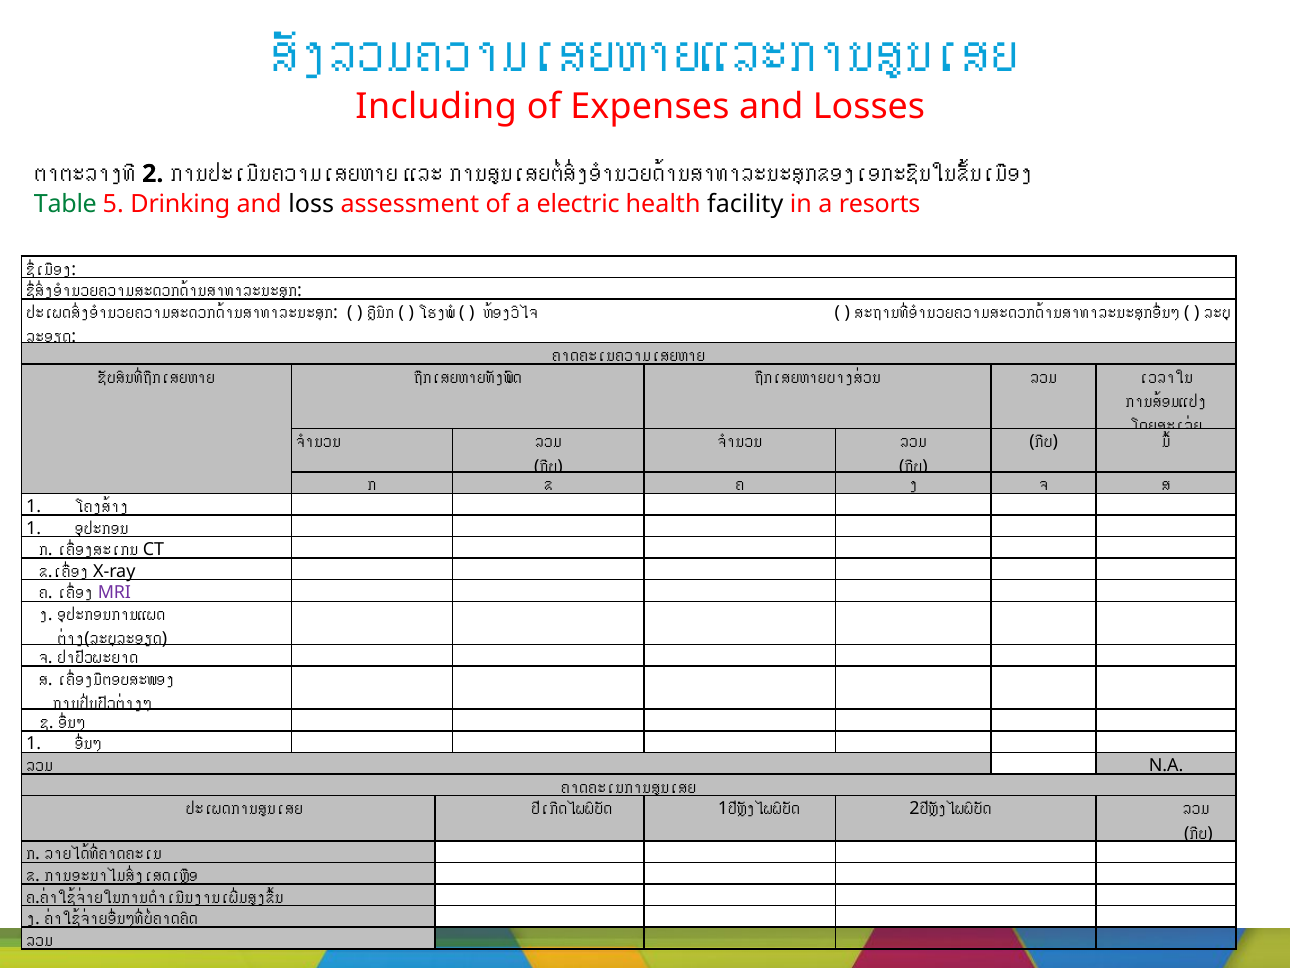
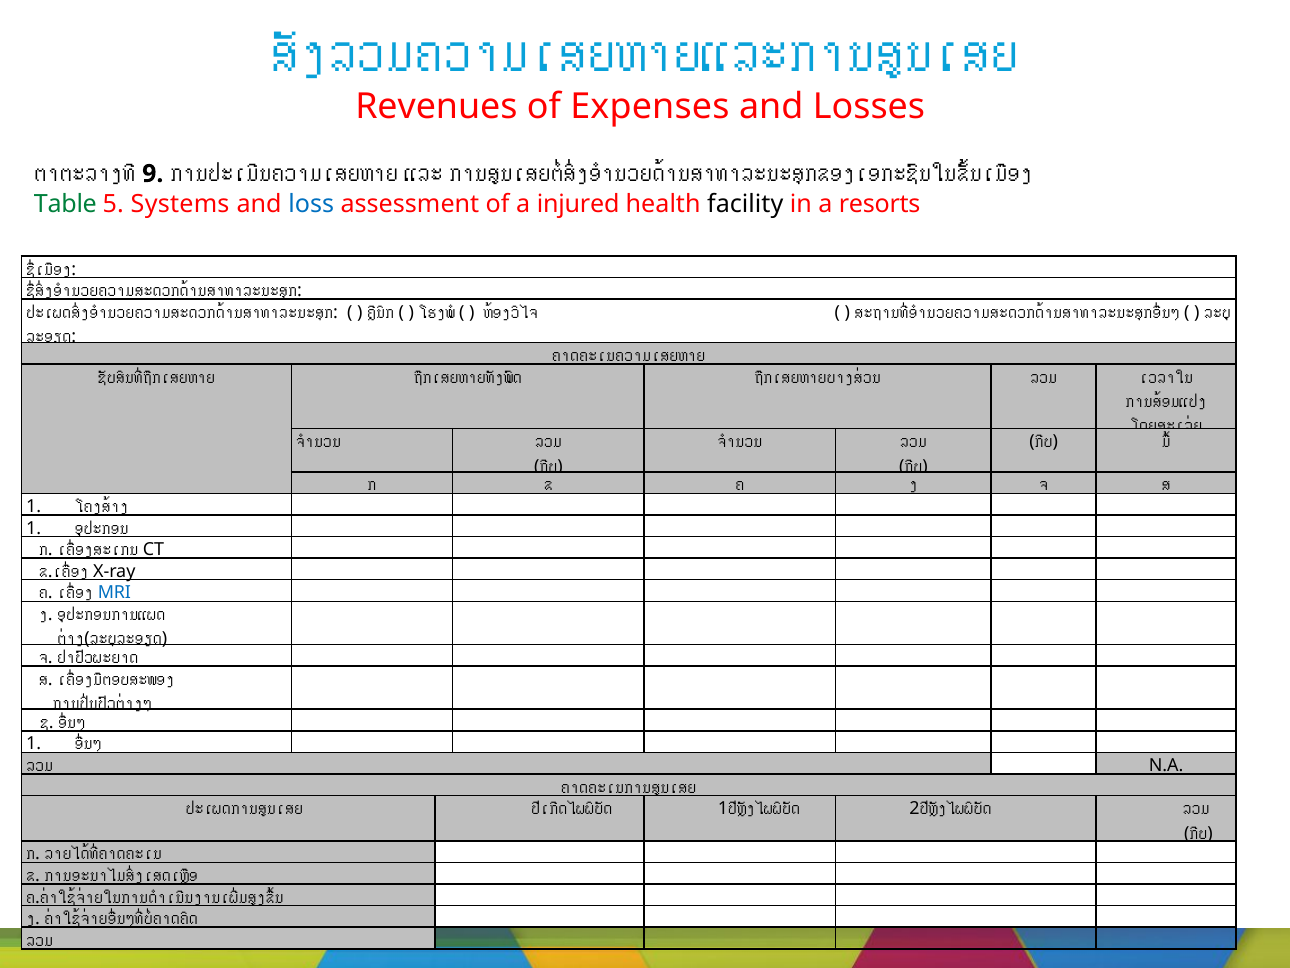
Including: Including -> Revenues
2 at (153, 174): 2 -> 9
Drinking: Drinking -> Systems
loss colour: black -> blue
electric: electric -> injured
MRI colour: purple -> blue
